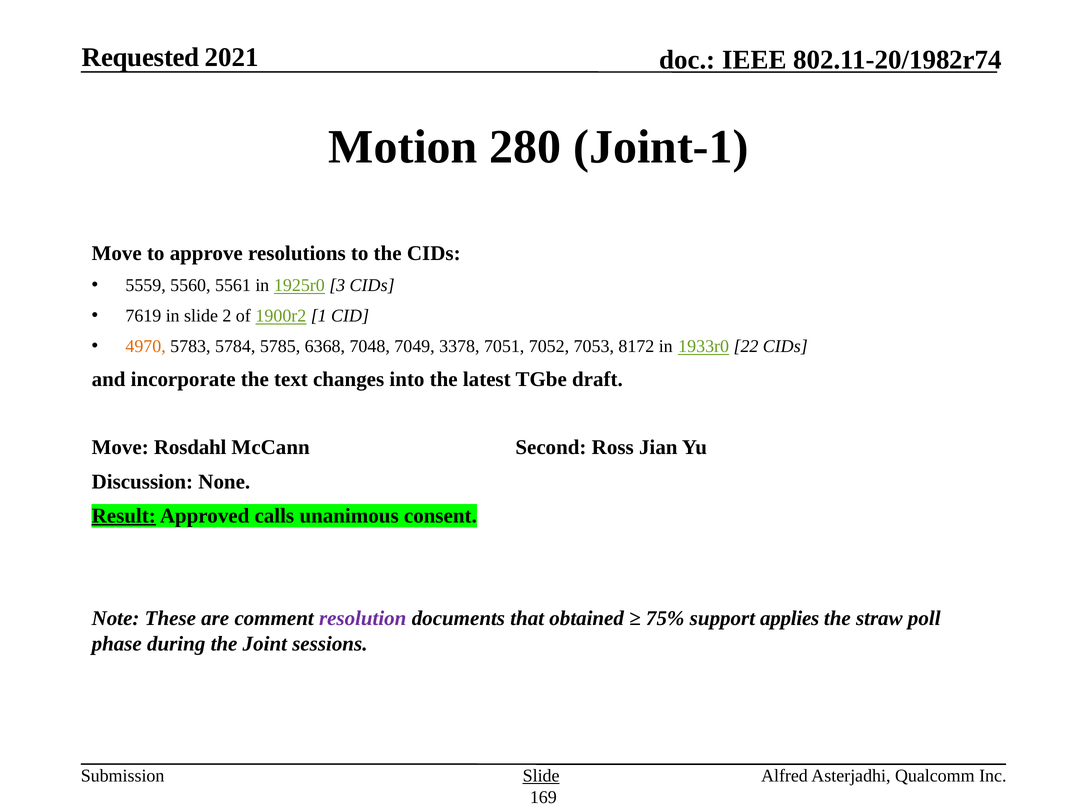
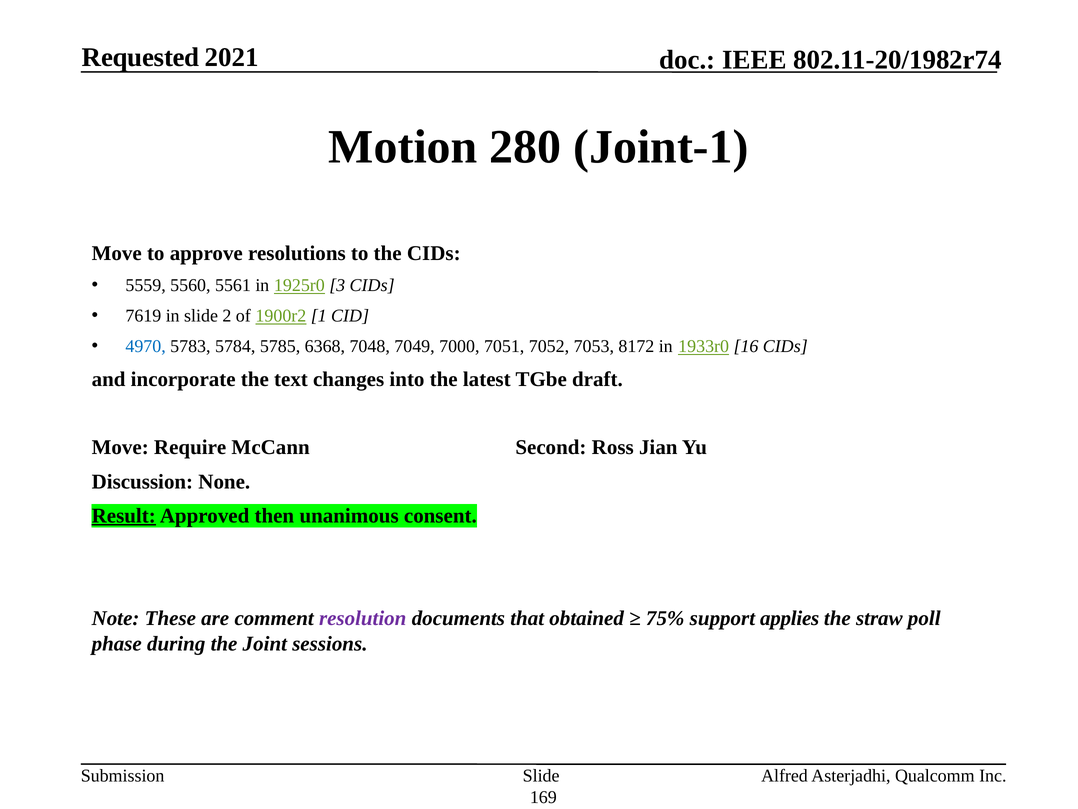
4970 colour: orange -> blue
3378: 3378 -> 7000
22: 22 -> 16
Rosdahl: Rosdahl -> Require
calls: calls -> then
Slide at (541, 775) underline: present -> none
